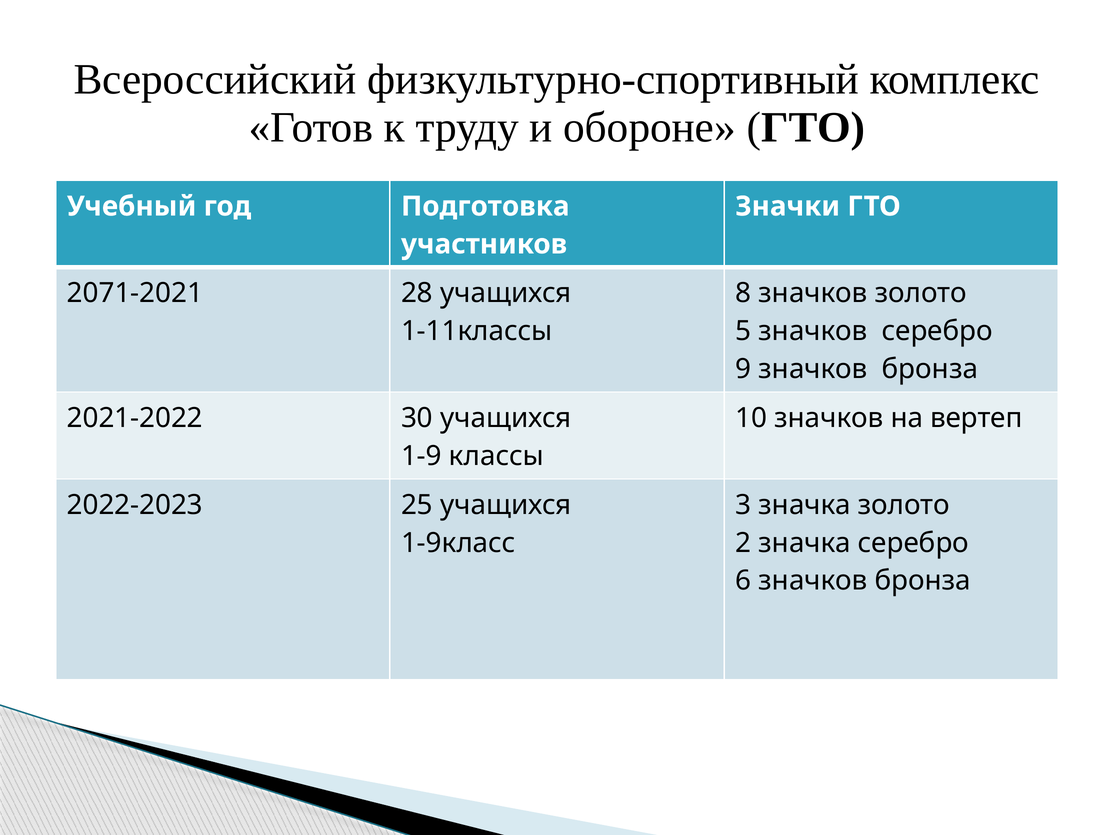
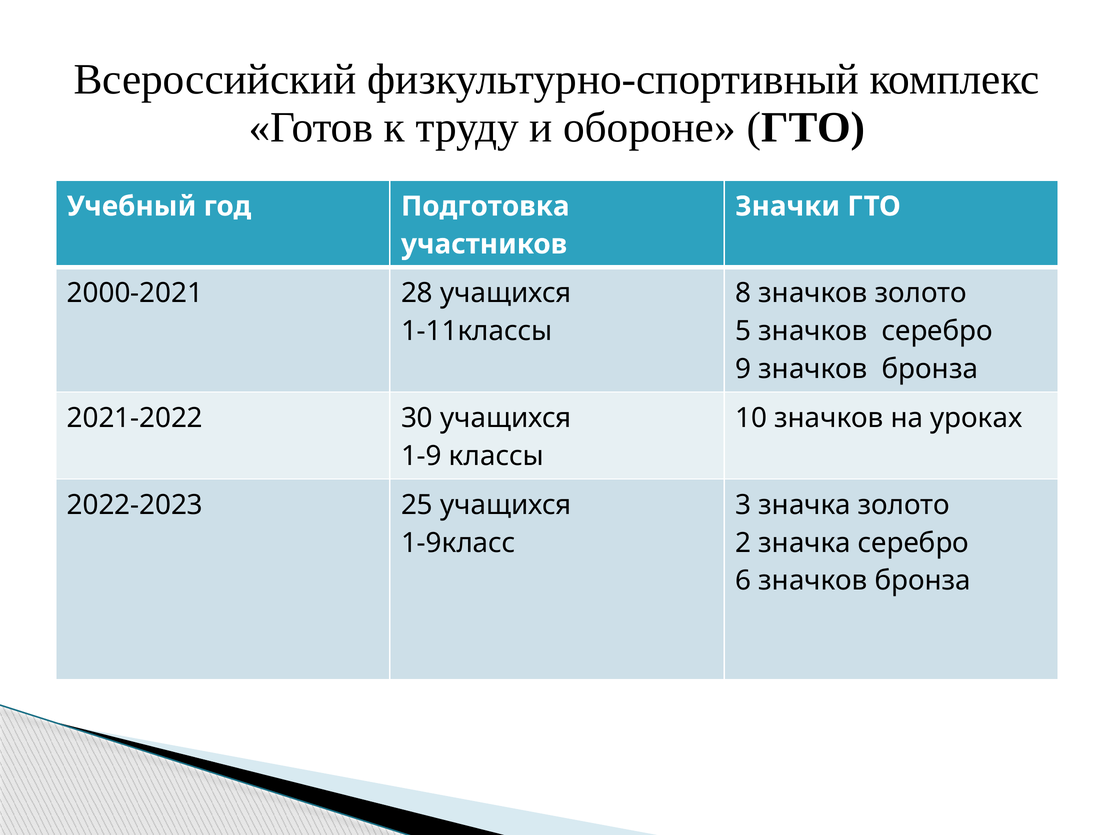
2071-2021: 2071-2021 -> 2000-2021
вертеп: вертеп -> уроках
